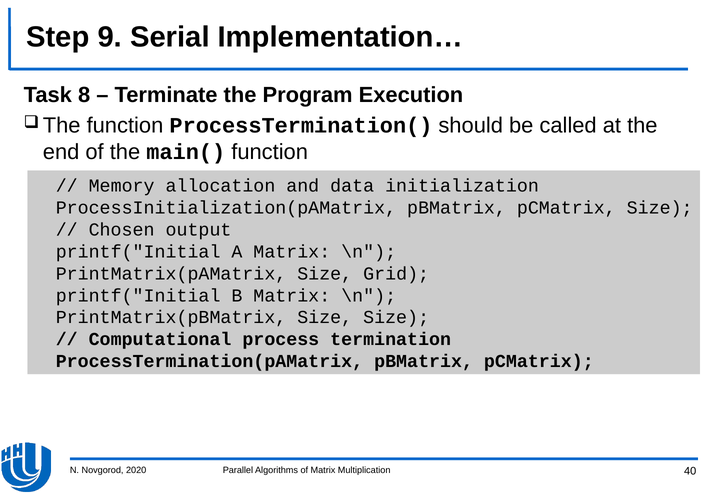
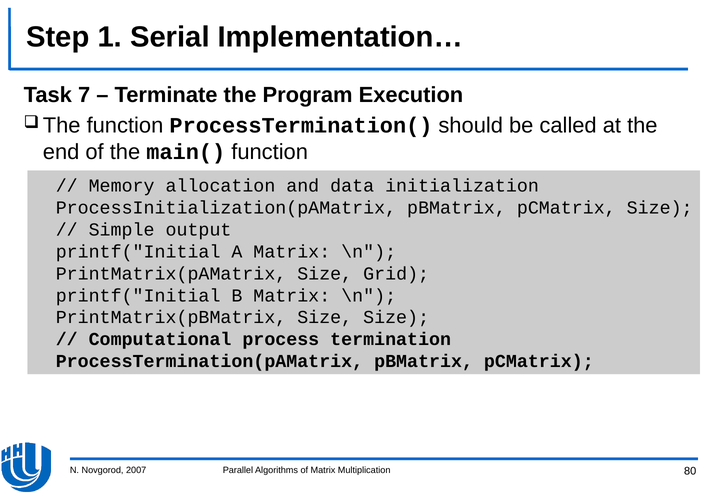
9: 9 -> 1
8: 8 -> 7
Chosen: Chosen -> Simple
2020: 2020 -> 2007
40: 40 -> 80
